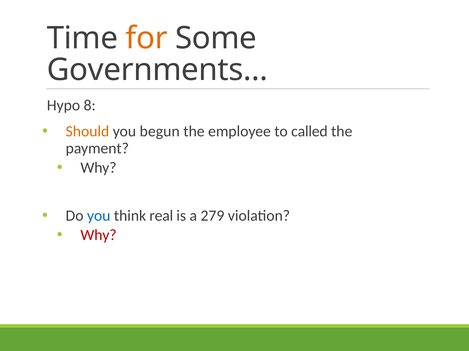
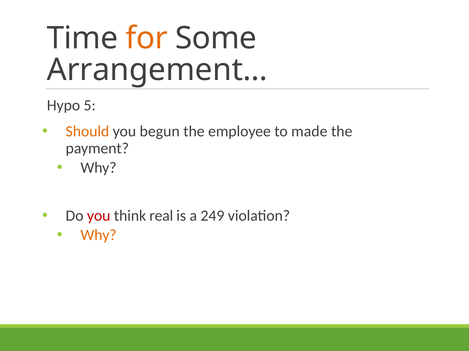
Governments…: Governments… -> Arrangement…
8: 8 -> 5
called: called -> made
you at (99, 216) colour: blue -> red
279: 279 -> 249
Why at (99, 236) colour: red -> orange
